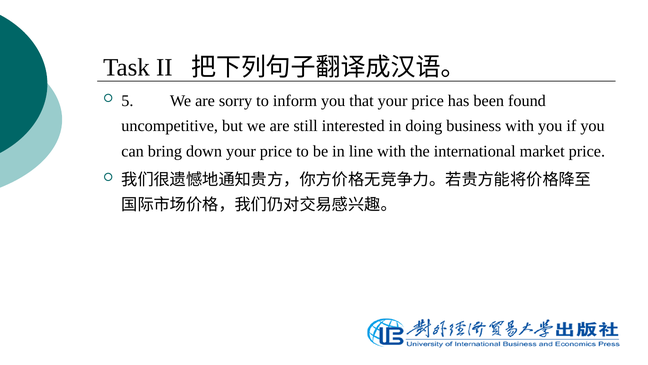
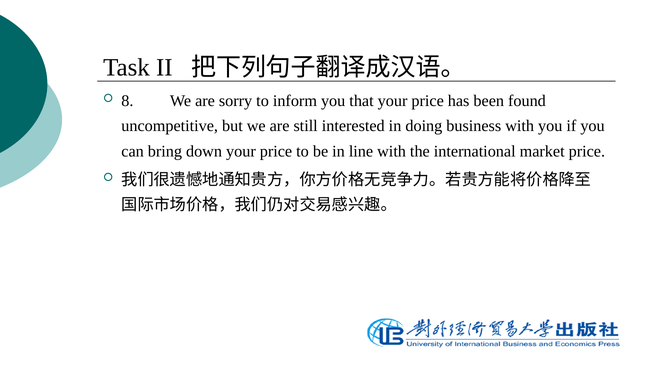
5: 5 -> 8
